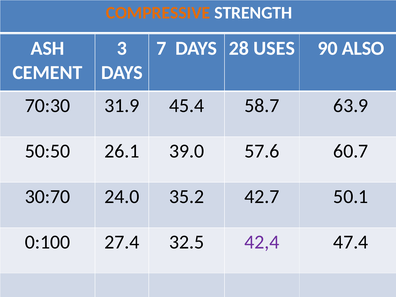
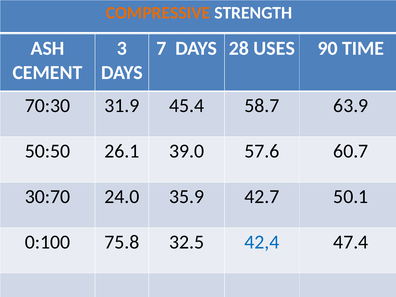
ALSO: ALSO -> TIME
35.2: 35.2 -> 35.9
27.4: 27.4 -> 75.8
42,4 colour: purple -> blue
